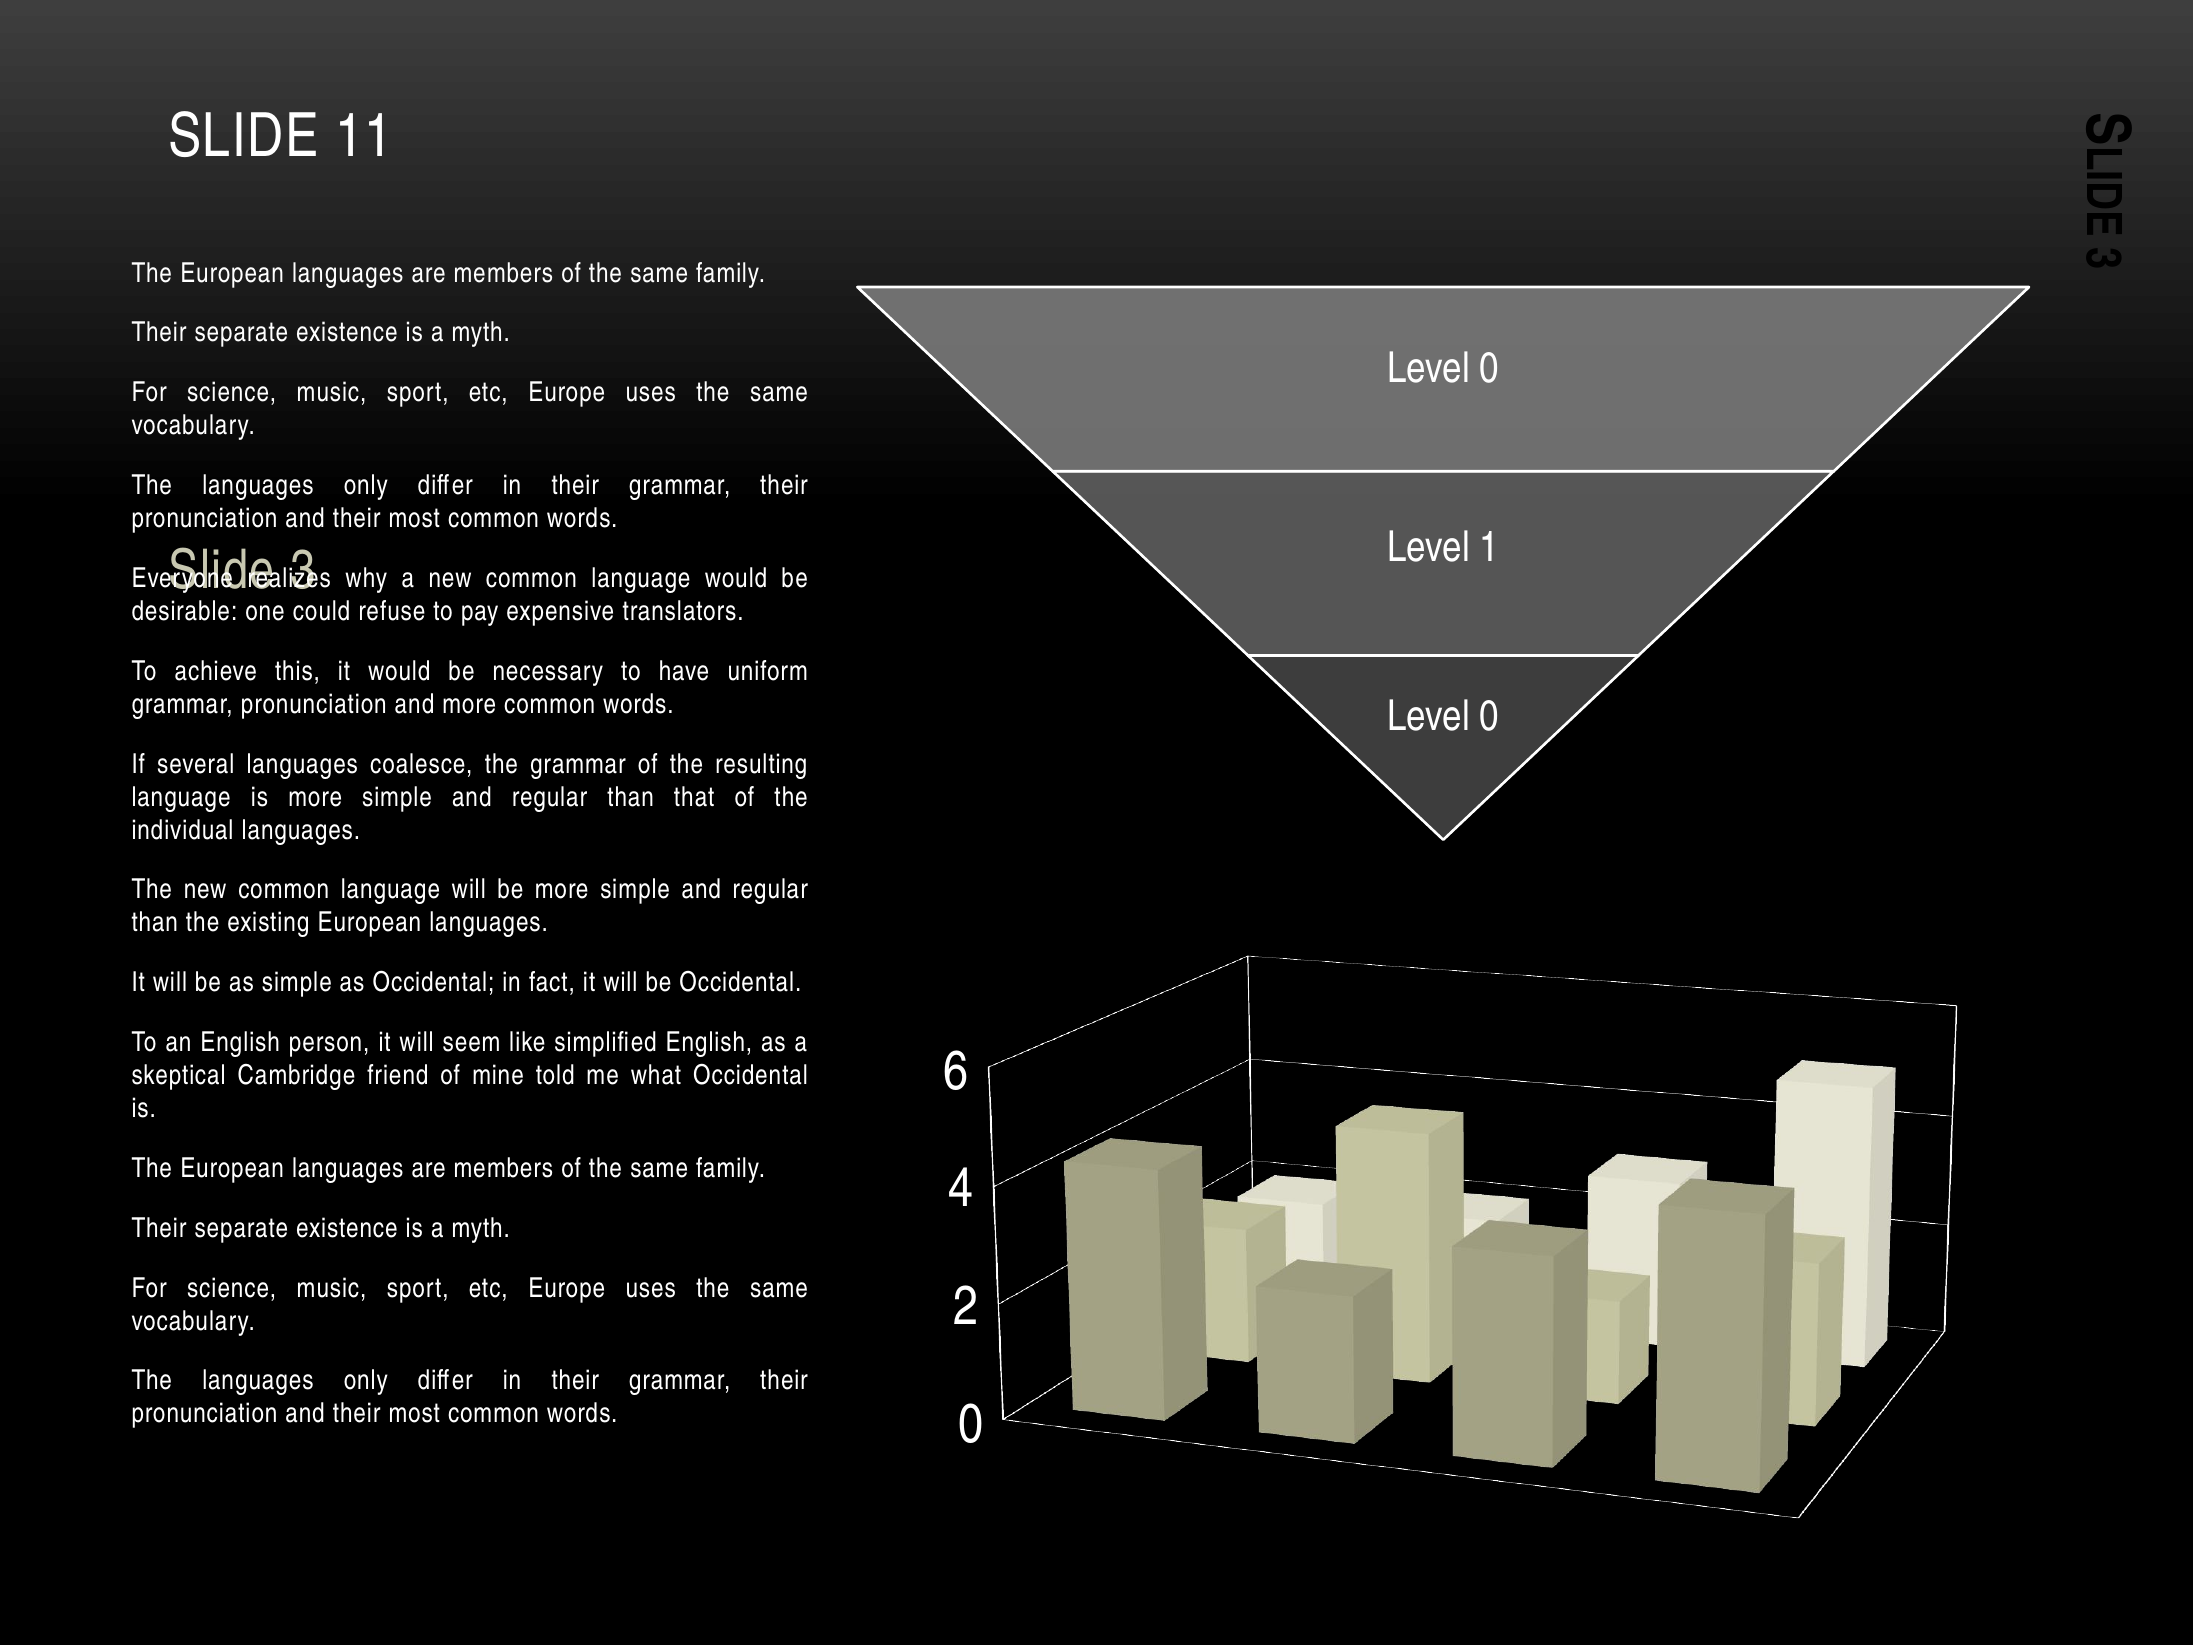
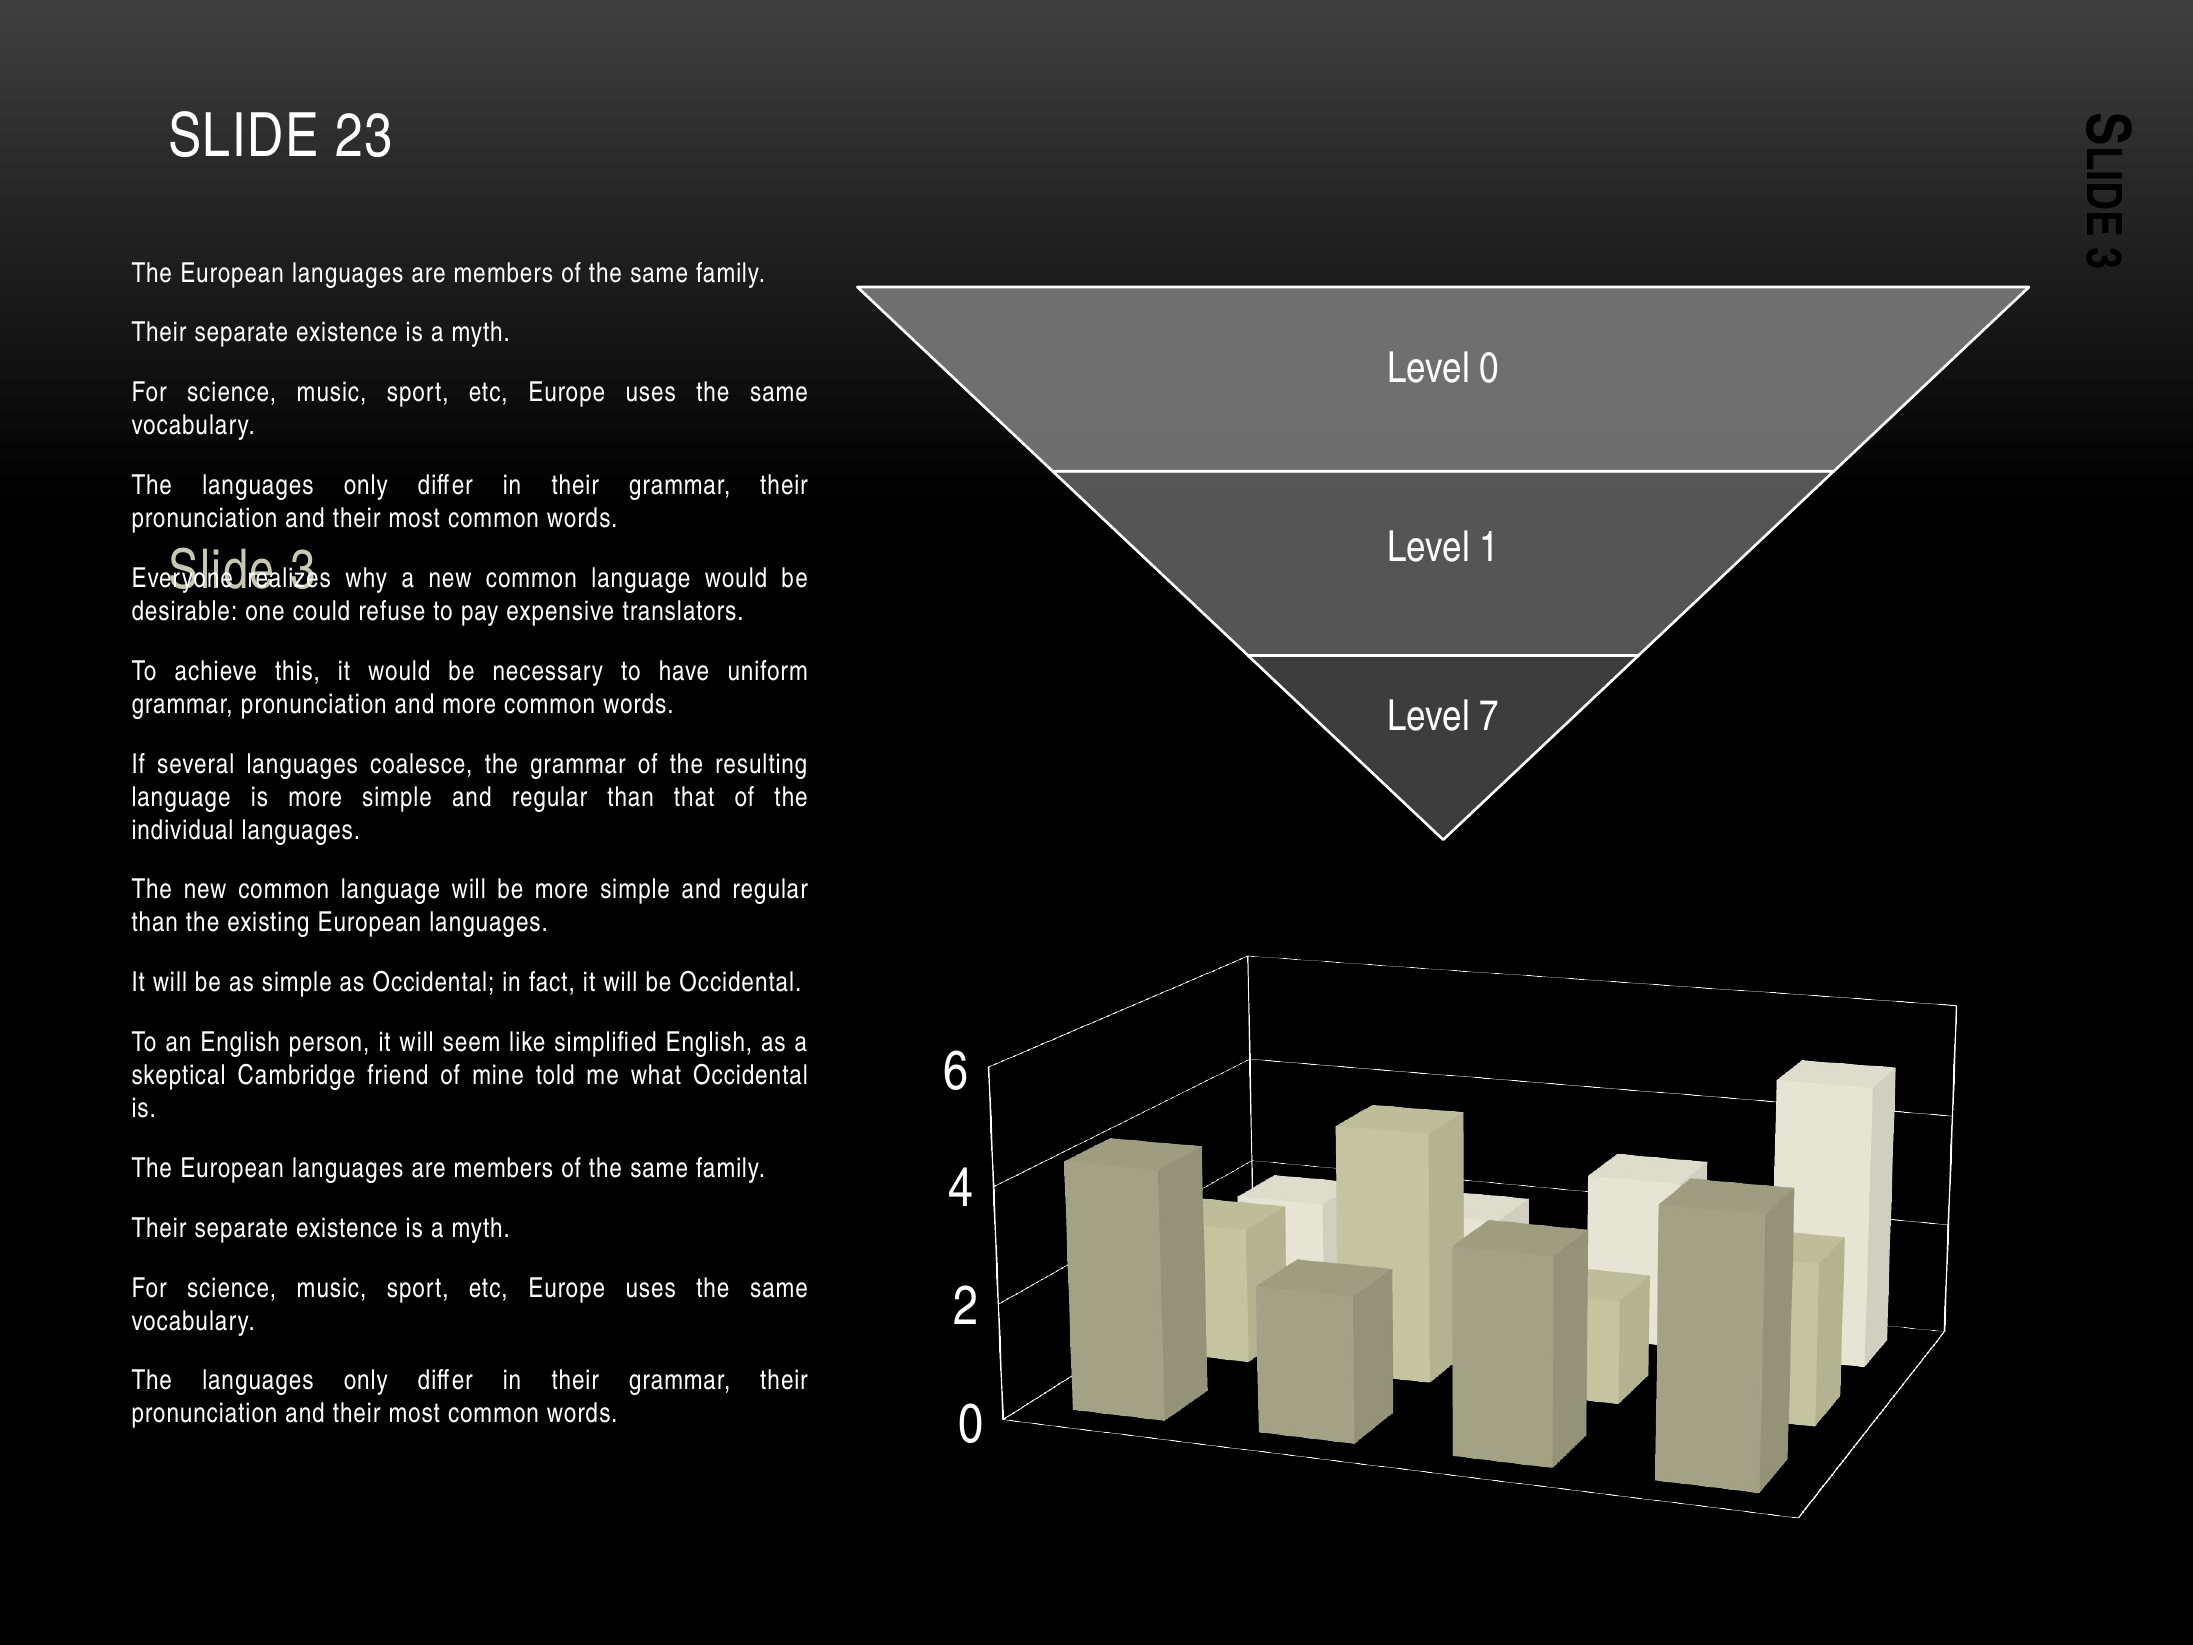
11: 11 -> 23
0 at (1489, 717): 0 -> 7
